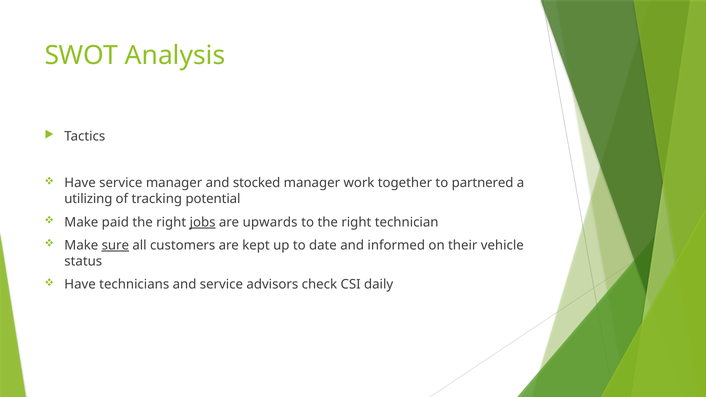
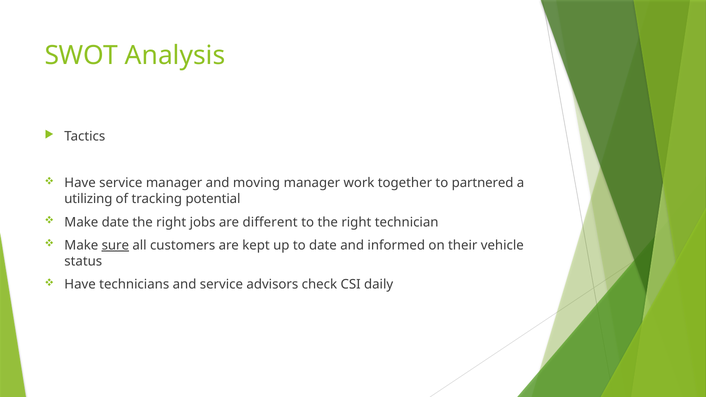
stocked: stocked -> moving
Make paid: paid -> date
jobs underline: present -> none
upwards: upwards -> different
